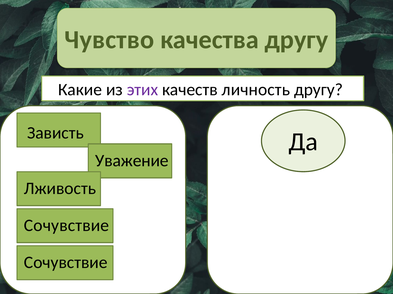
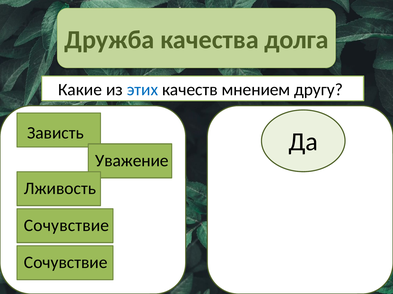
Чувство: Чувство -> Дружба
качества другу: другу -> долга
этих colour: purple -> blue
личность: личность -> мнением
